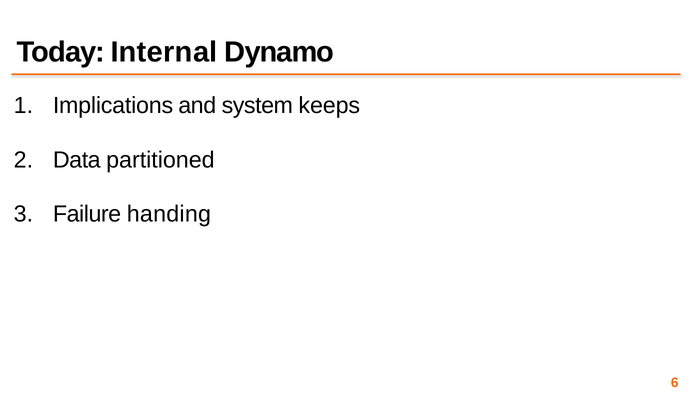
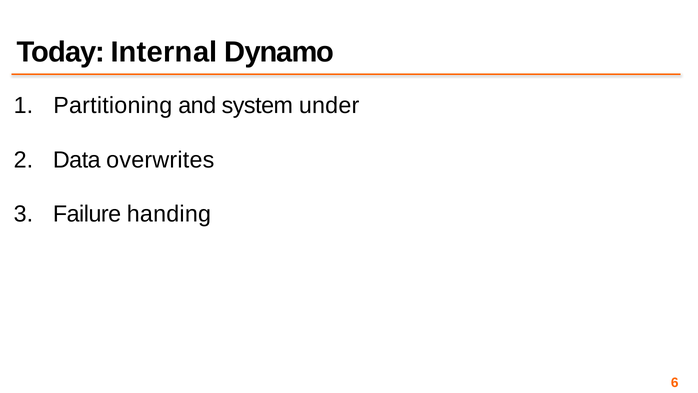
Implications: Implications -> Partitioning
keeps: keeps -> under
partitioned: partitioned -> overwrites
